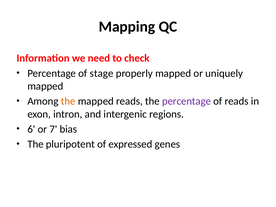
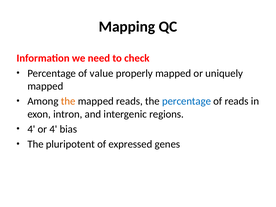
stage: stage -> value
percentage at (187, 101) colour: purple -> blue
6 at (31, 129): 6 -> 4
or 7: 7 -> 4
